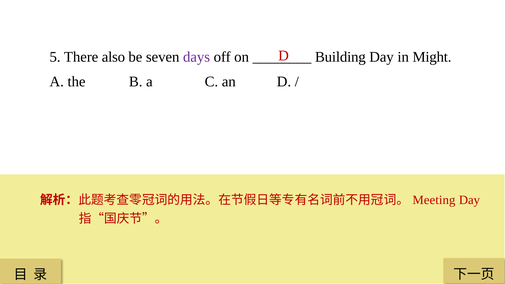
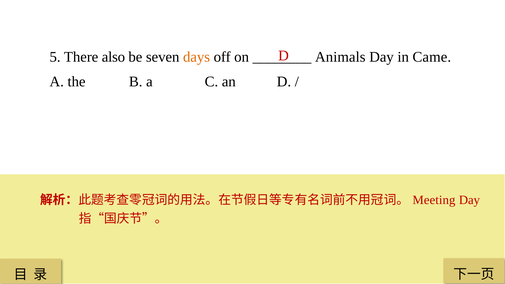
days colour: purple -> orange
Building: Building -> Animals
Might: Might -> Came
